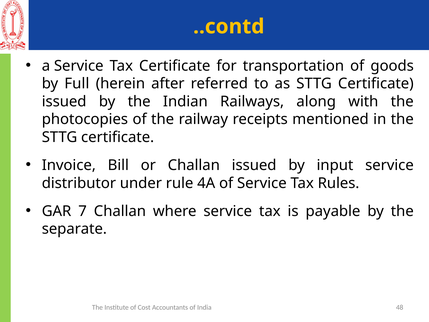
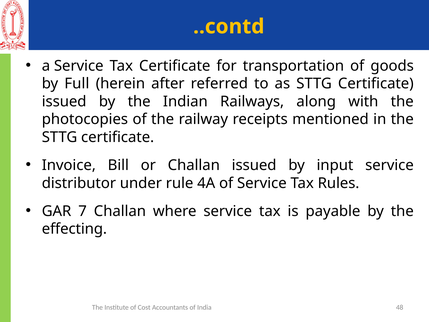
separate: separate -> effecting
